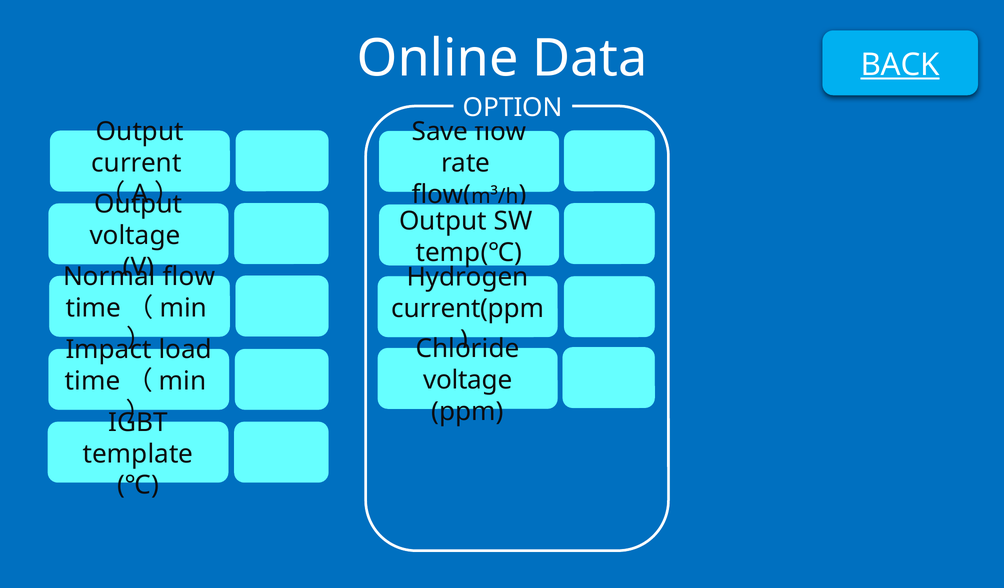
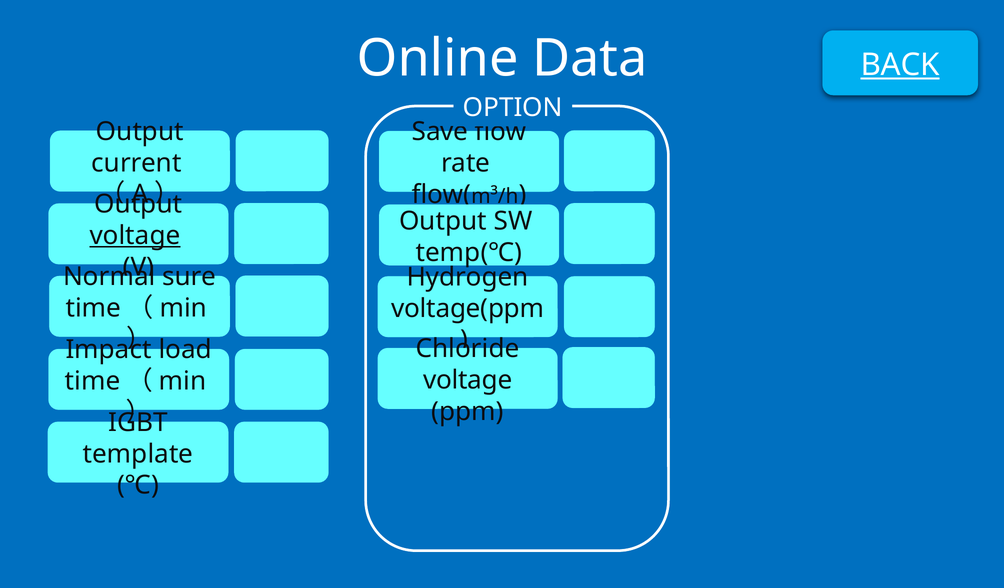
voltage at (135, 236) underline: none -> present
flow at (189, 277): flow -> sure
current(ppm: current(ppm -> voltage(ppm
